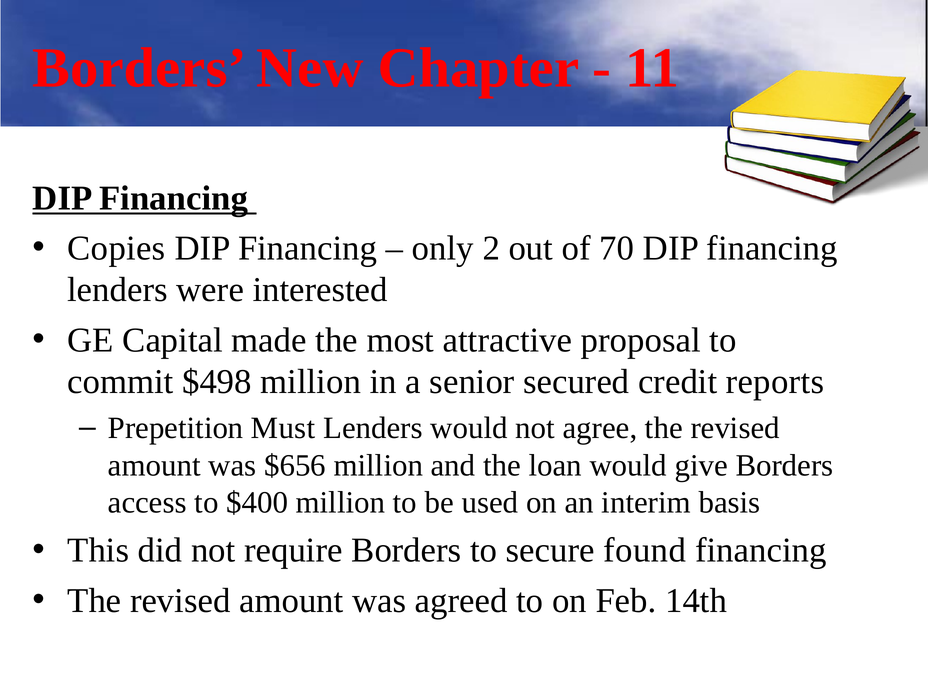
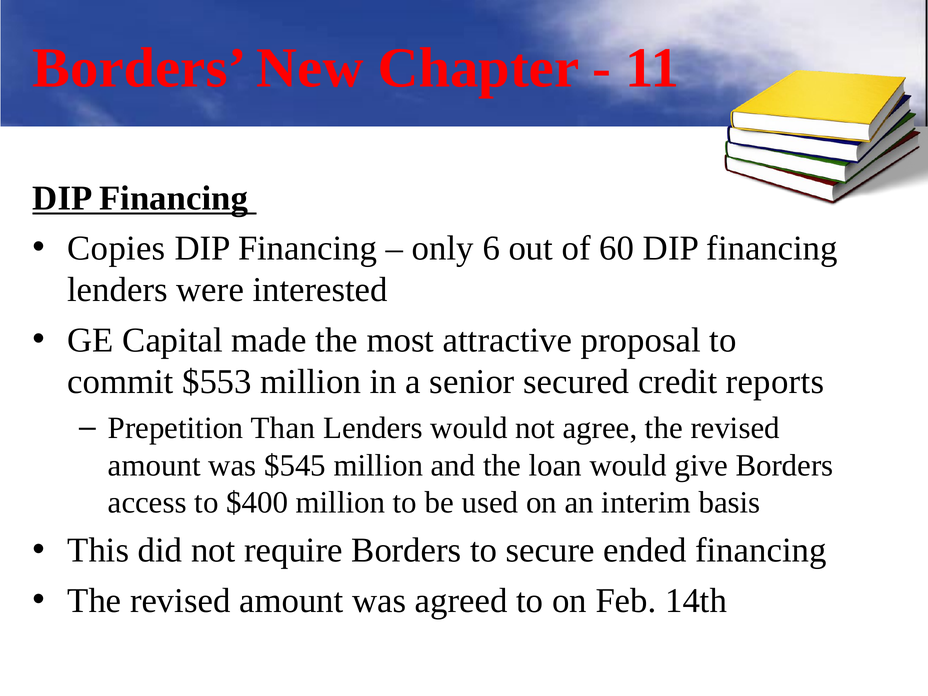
2: 2 -> 6
70: 70 -> 60
$498: $498 -> $553
Must: Must -> Than
$656: $656 -> $545
found: found -> ended
